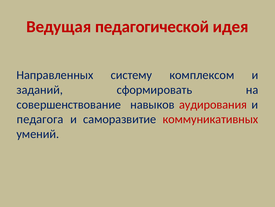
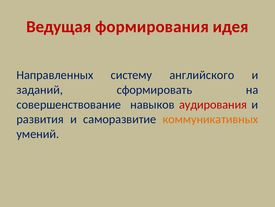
педагогической: педагогической -> формирования
комплексом: комплексом -> английского
педагога: педагога -> развития
коммуникативных colour: red -> orange
